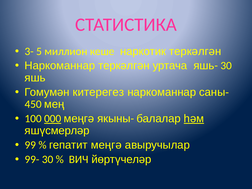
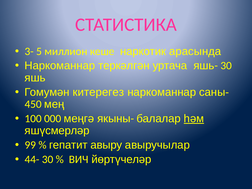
наркотик теркәлгән: теркәлгән -> арасында
000 underline: present -> none
гепатит меңгә: меңгә -> авыру
99-: 99- -> 44-
